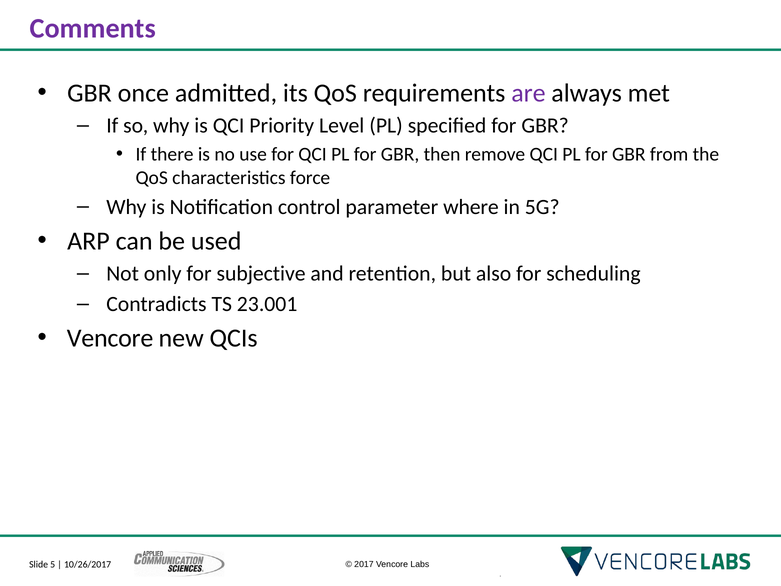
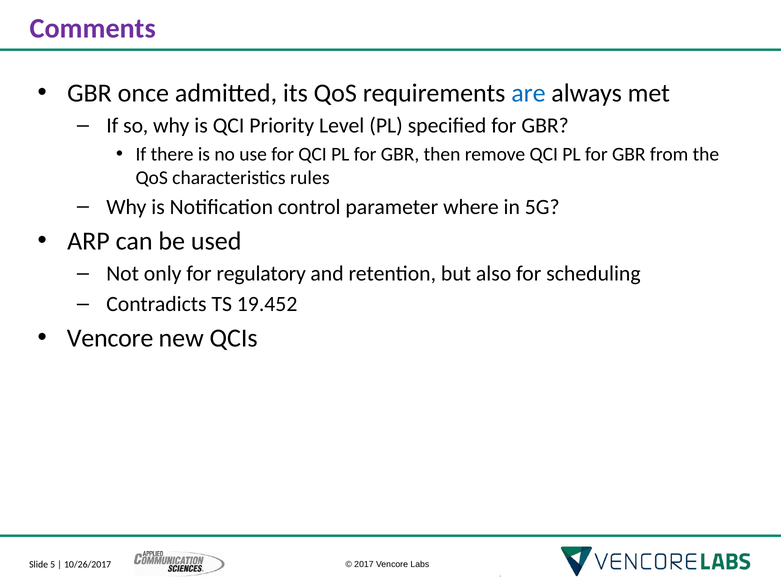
are colour: purple -> blue
force: force -> rules
subjective: subjective -> regulatory
23.001: 23.001 -> 19.452
